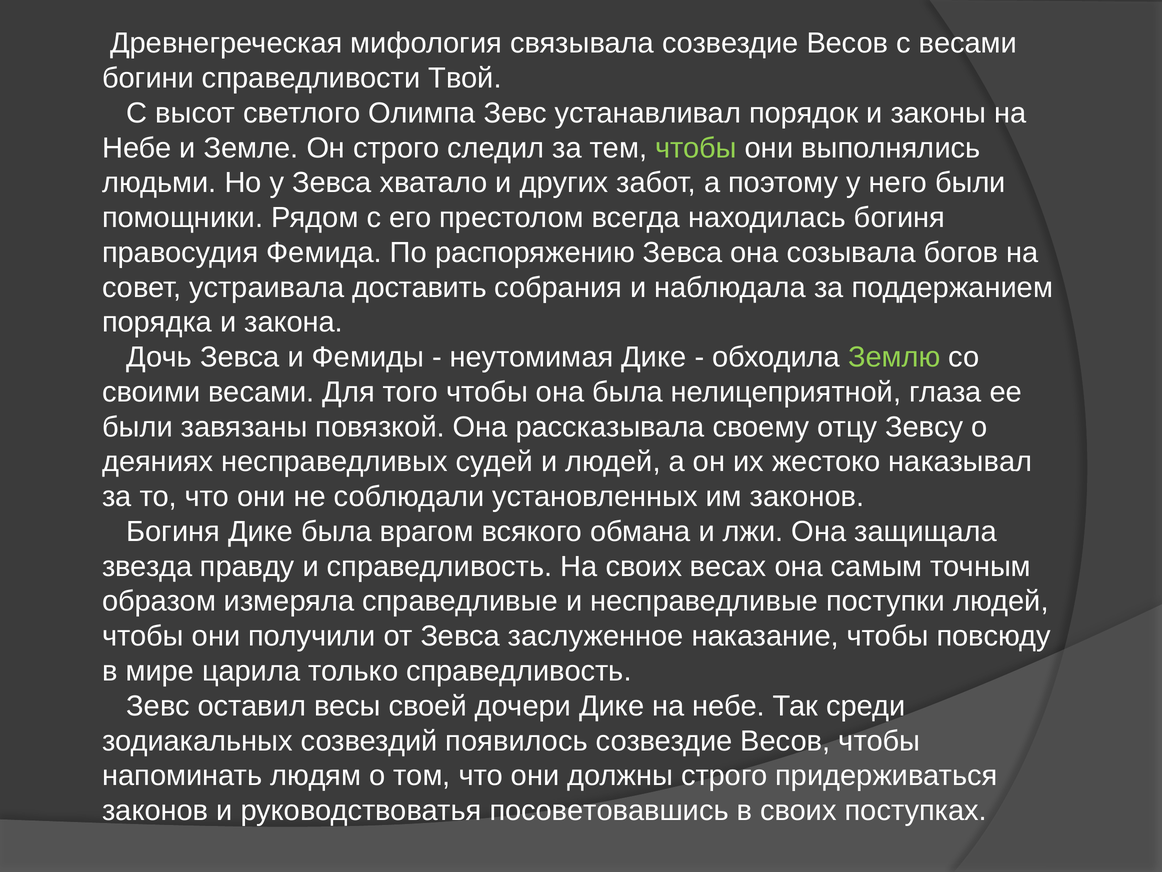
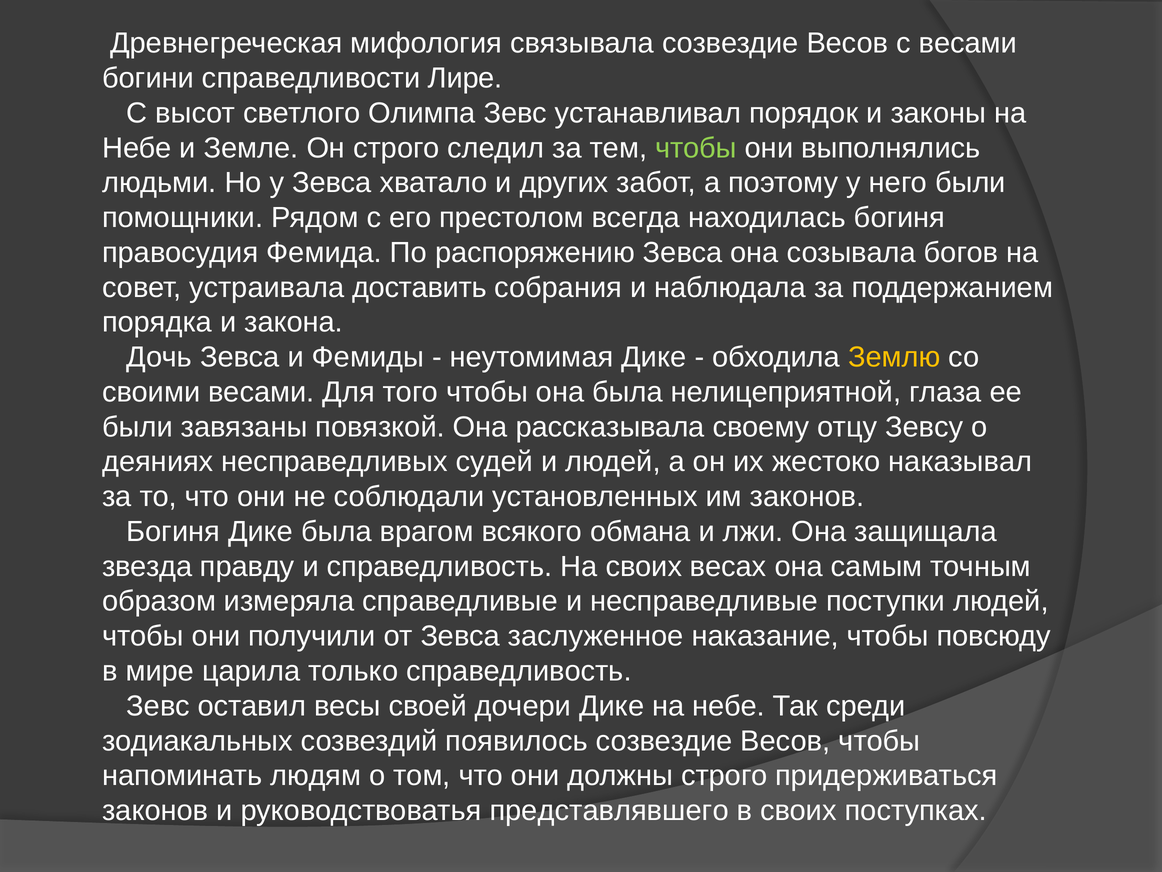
Твой: Твой -> Лире
Землю colour: light green -> yellow
посоветовавшись: посоветовавшись -> представлявшего
